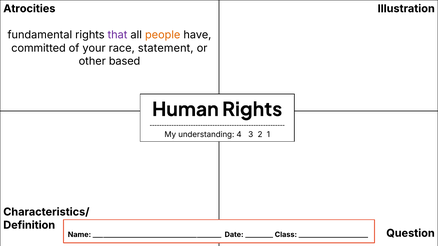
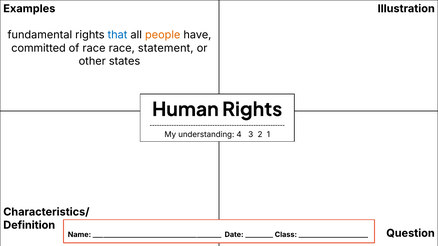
Atrocities: Atrocities -> Examples
that colour: purple -> blue
of your: your -> race
based: based -> states
